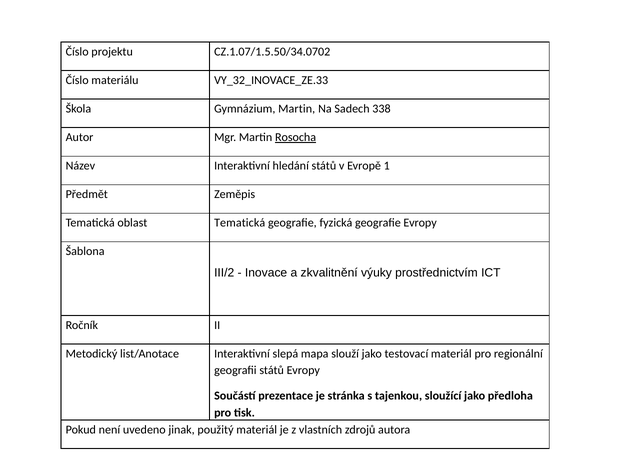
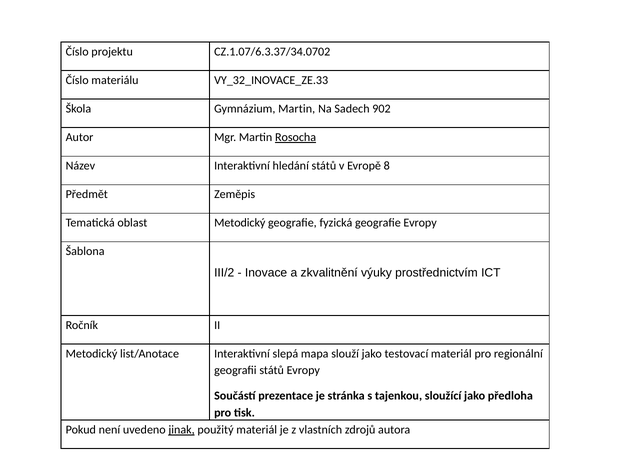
CZ.1.07/1.5.50/34.0702: CZ.1.07/1.5.50/34.0702 -> CZ.1.07/6.3.37/34.0702
338: 338 -> 902
1: 1 -> 8
oblast Tematická: Tematická -> Metodický
jinak underline: none -> present
